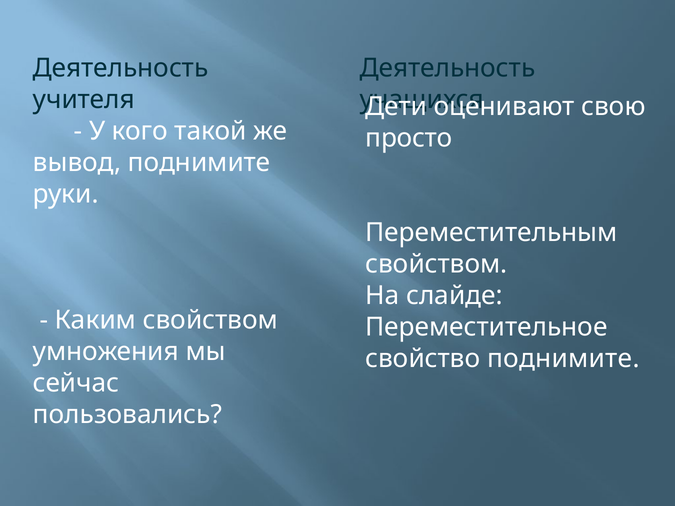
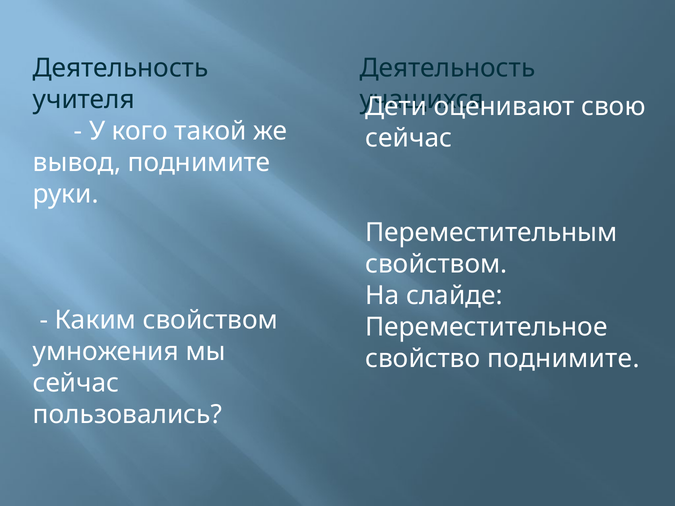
просто at (409, 138): просто -> сейчас
